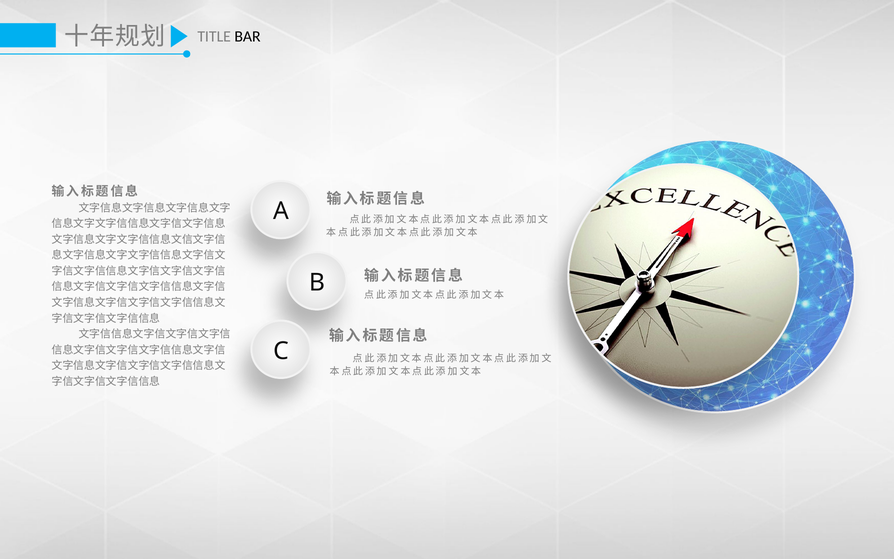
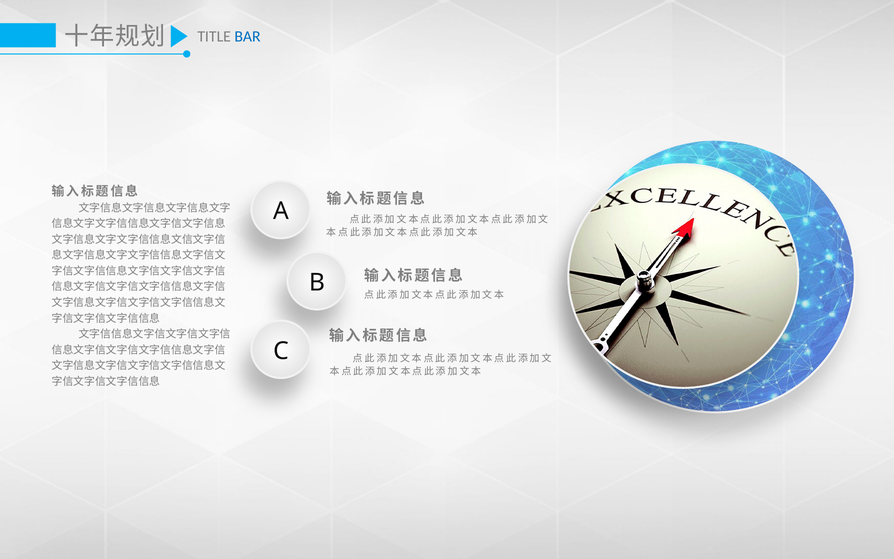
BAR colour: black -> blue
